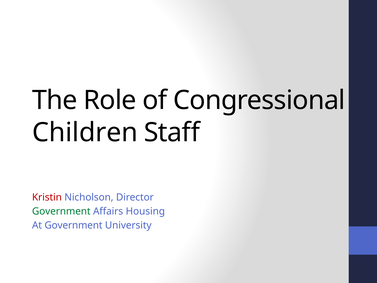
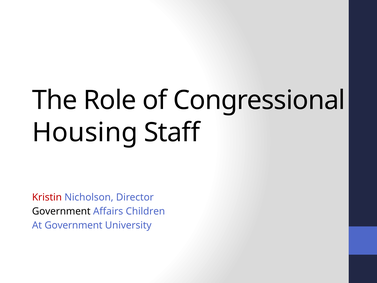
Children: Children -> Housing
Government at (61, 211) colour: green -> black
Housing: Housing -> Children
